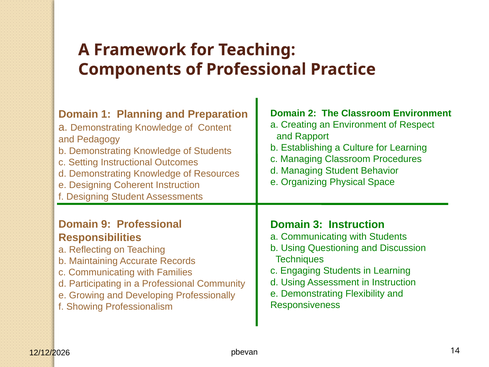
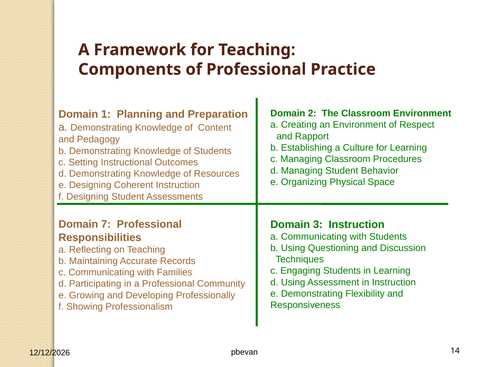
9: 9 -> 7
